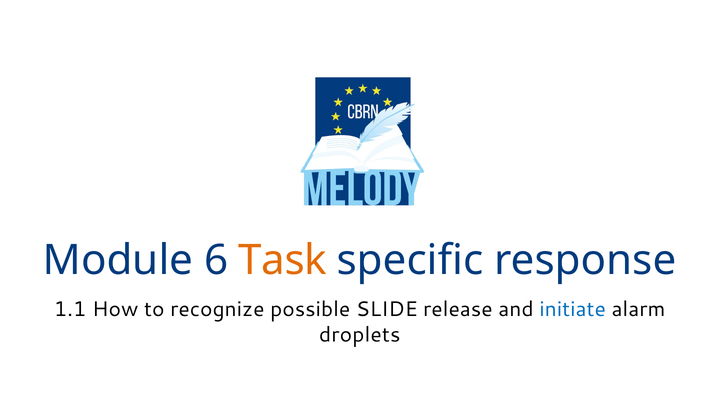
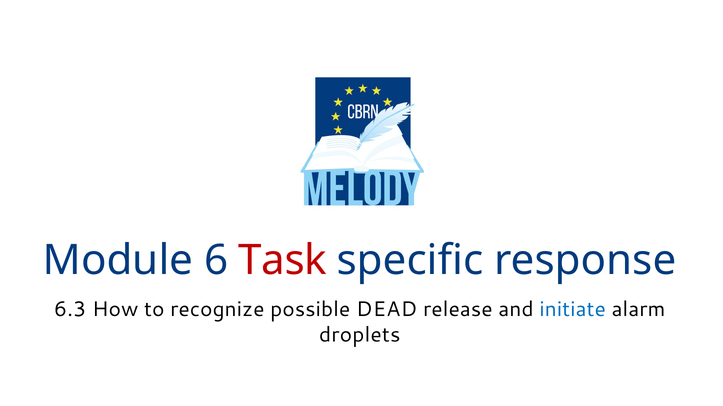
Task colour: orange -> red
1.1: 1.1 -> 6.3
SLIDE: SLIDE -> DEAD
